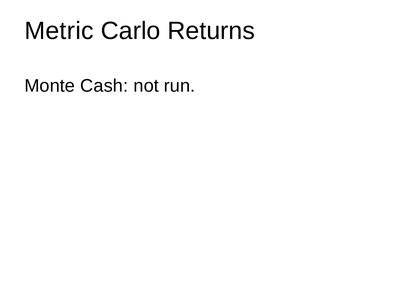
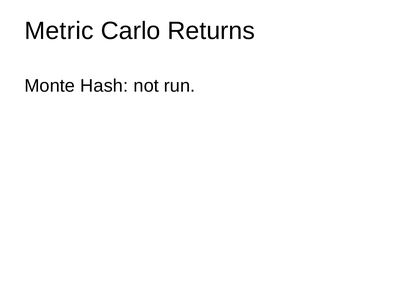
Cash: Cash -> Hash
